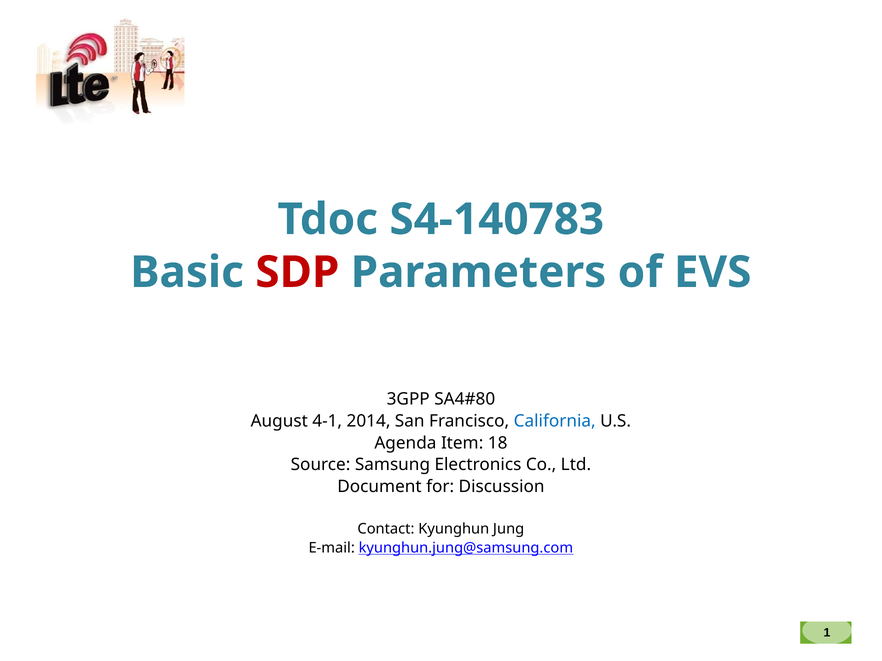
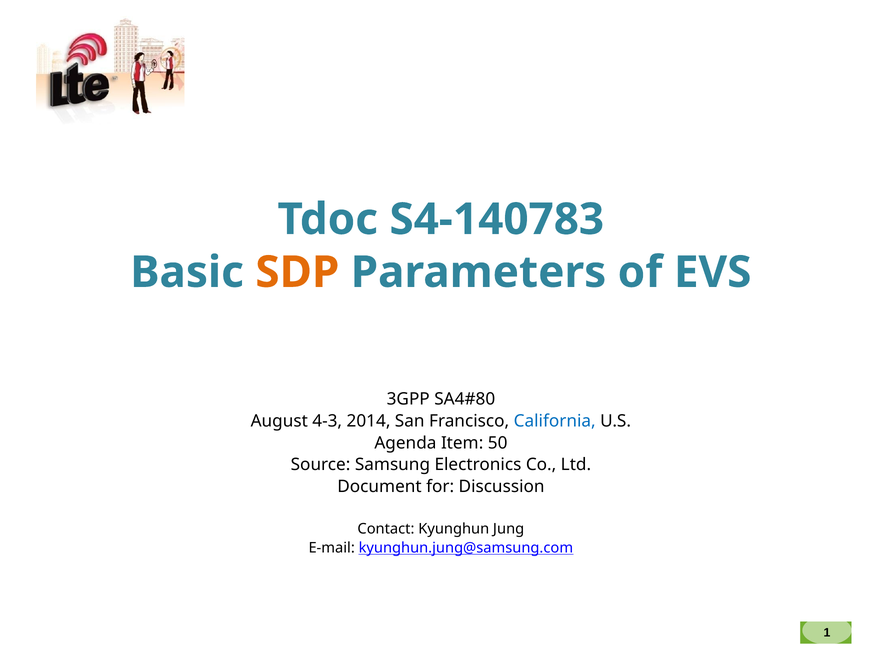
SDP colour: red -> orange
4-1: 4-1 -> 4-3
18: 18 -> 50
